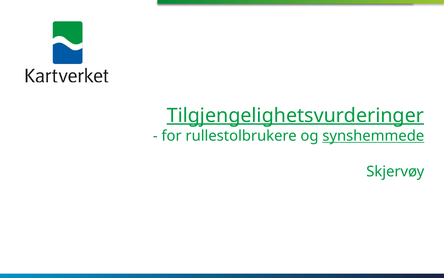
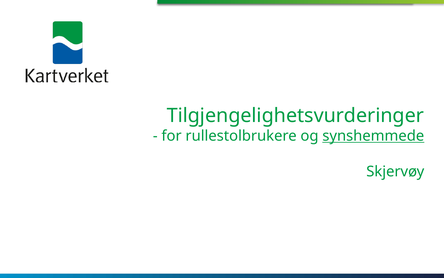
Tilgjengelighetsvurderinger underline: present -> none
